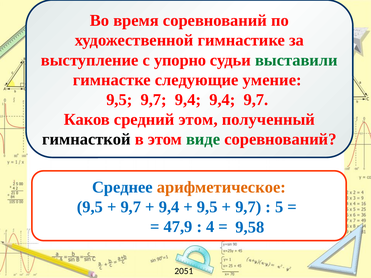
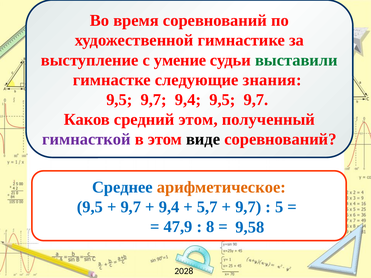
упорно: упорно -> умение
умение: умение -> знания
9,4 9,4: 9,4 -> 9,5
гимнасткой colour: black -> purple
виде colour: green -> black
9,5 at (207, 207): 9,5 -> 5,7
4: 4 -> 8
2051: 2051 -> 2028
